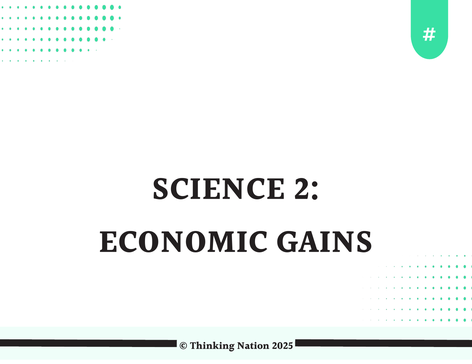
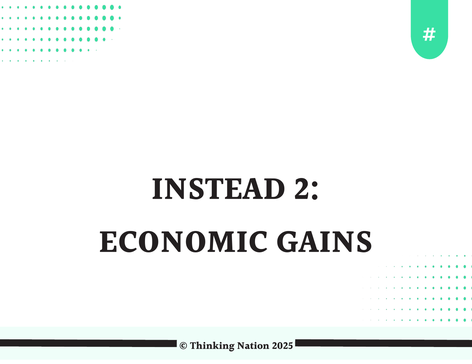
SCIENCE: SCIENCE -> INSTEAD
